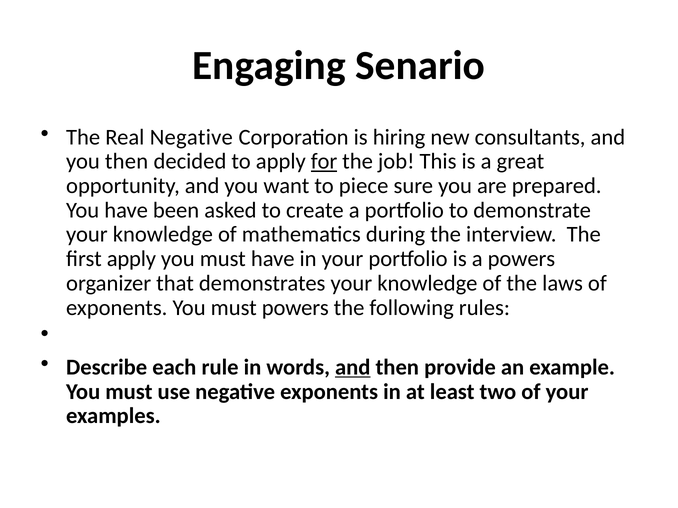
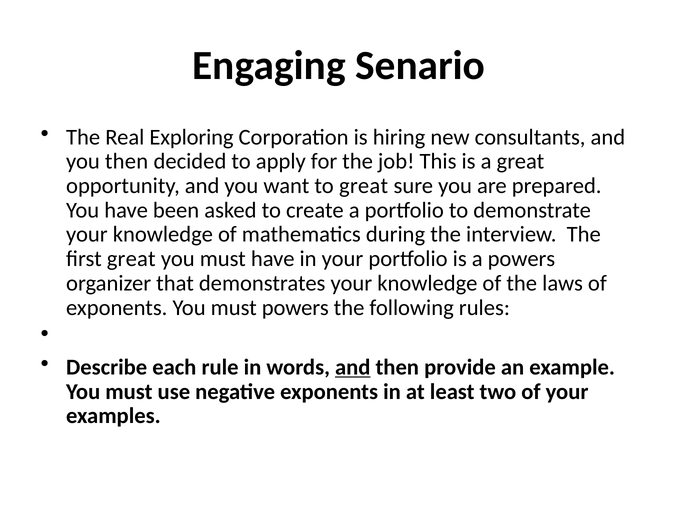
Real Negative: Negative -> Exploring
for underline: present -> none
to piece: piece -> great
first apply: apply -> great
